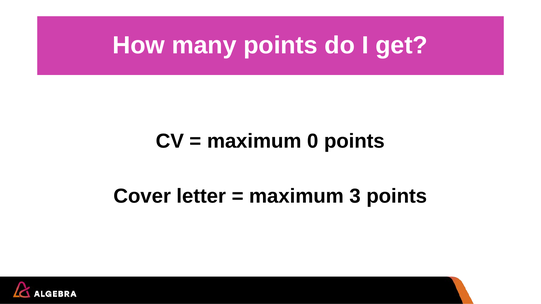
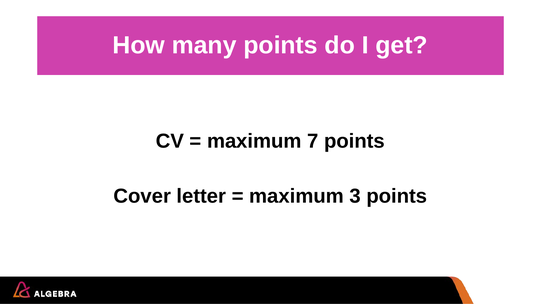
0: 0 -> 7
